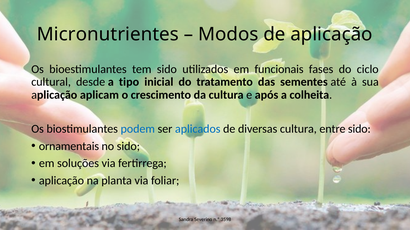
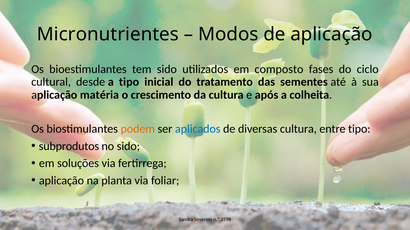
funcionais: funcionais -> composto
aplicam: aplicam -> matéria
podem colour: blue -> orange
entre sido: sido -> tipo
ornamentais: ornamentais -> subprodutos
